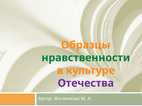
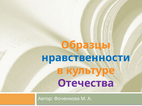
нравственности colour: green -> blue
